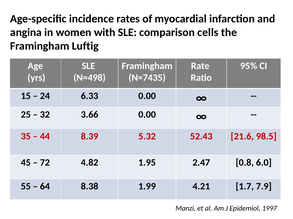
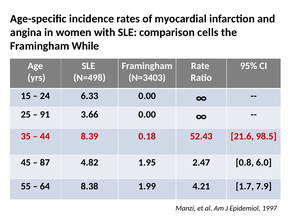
Luftig: Luftig -> While
N=7435: N=7435 -> N=3403
32: 32 -> 91
5.32: 5.32 -> 0.18
72: 72 -> 87
